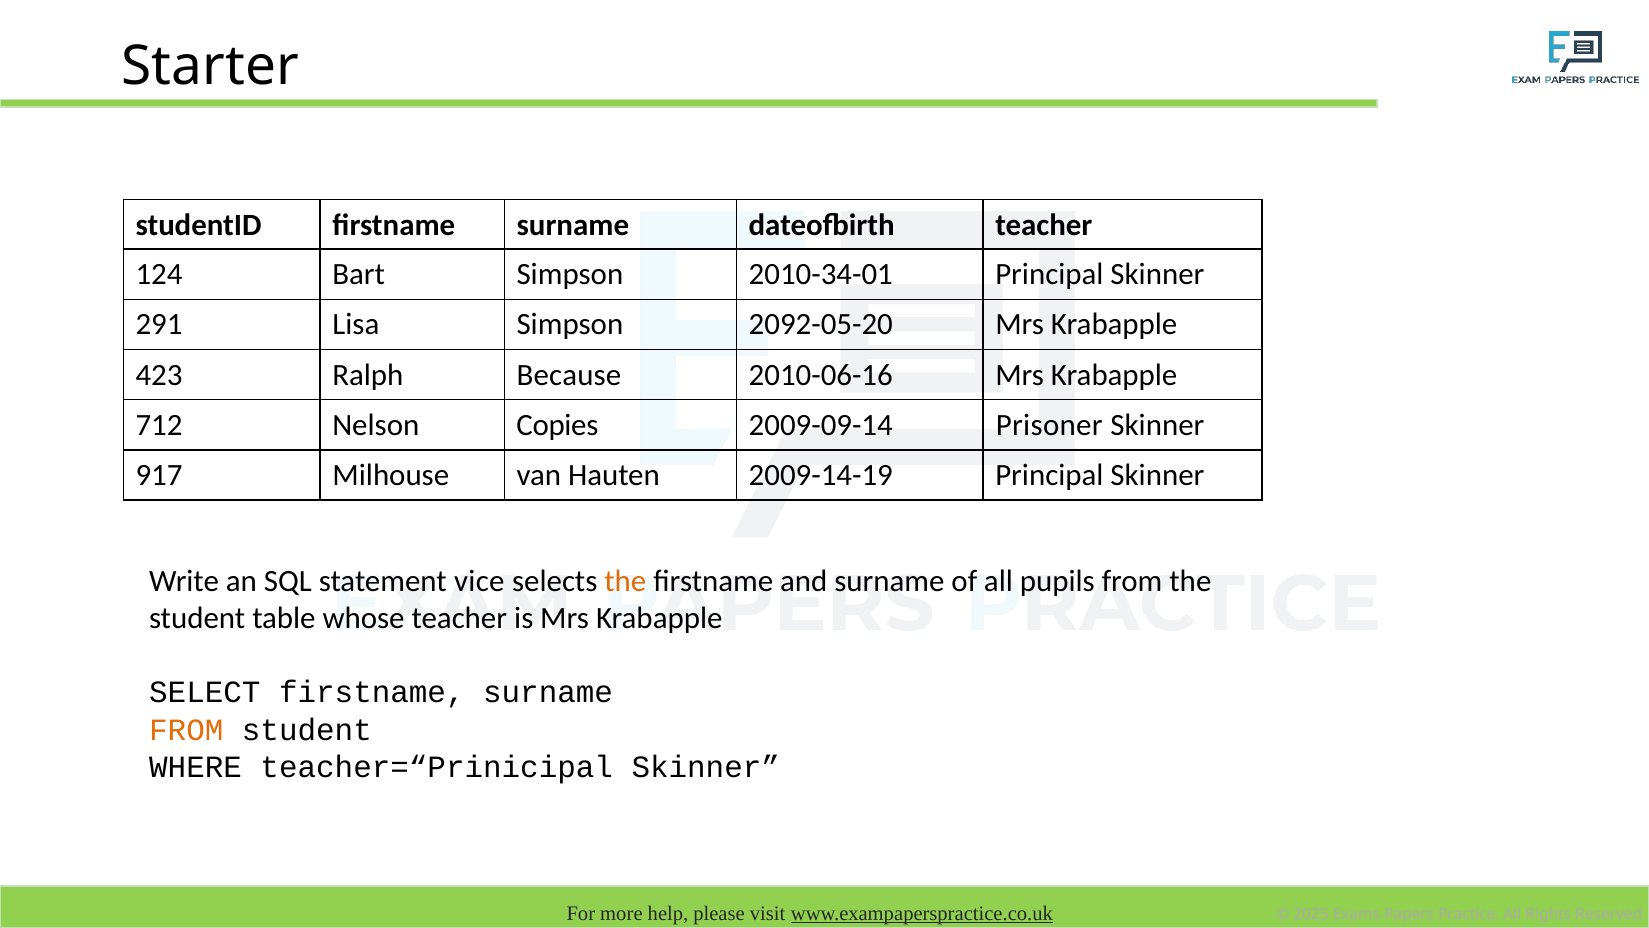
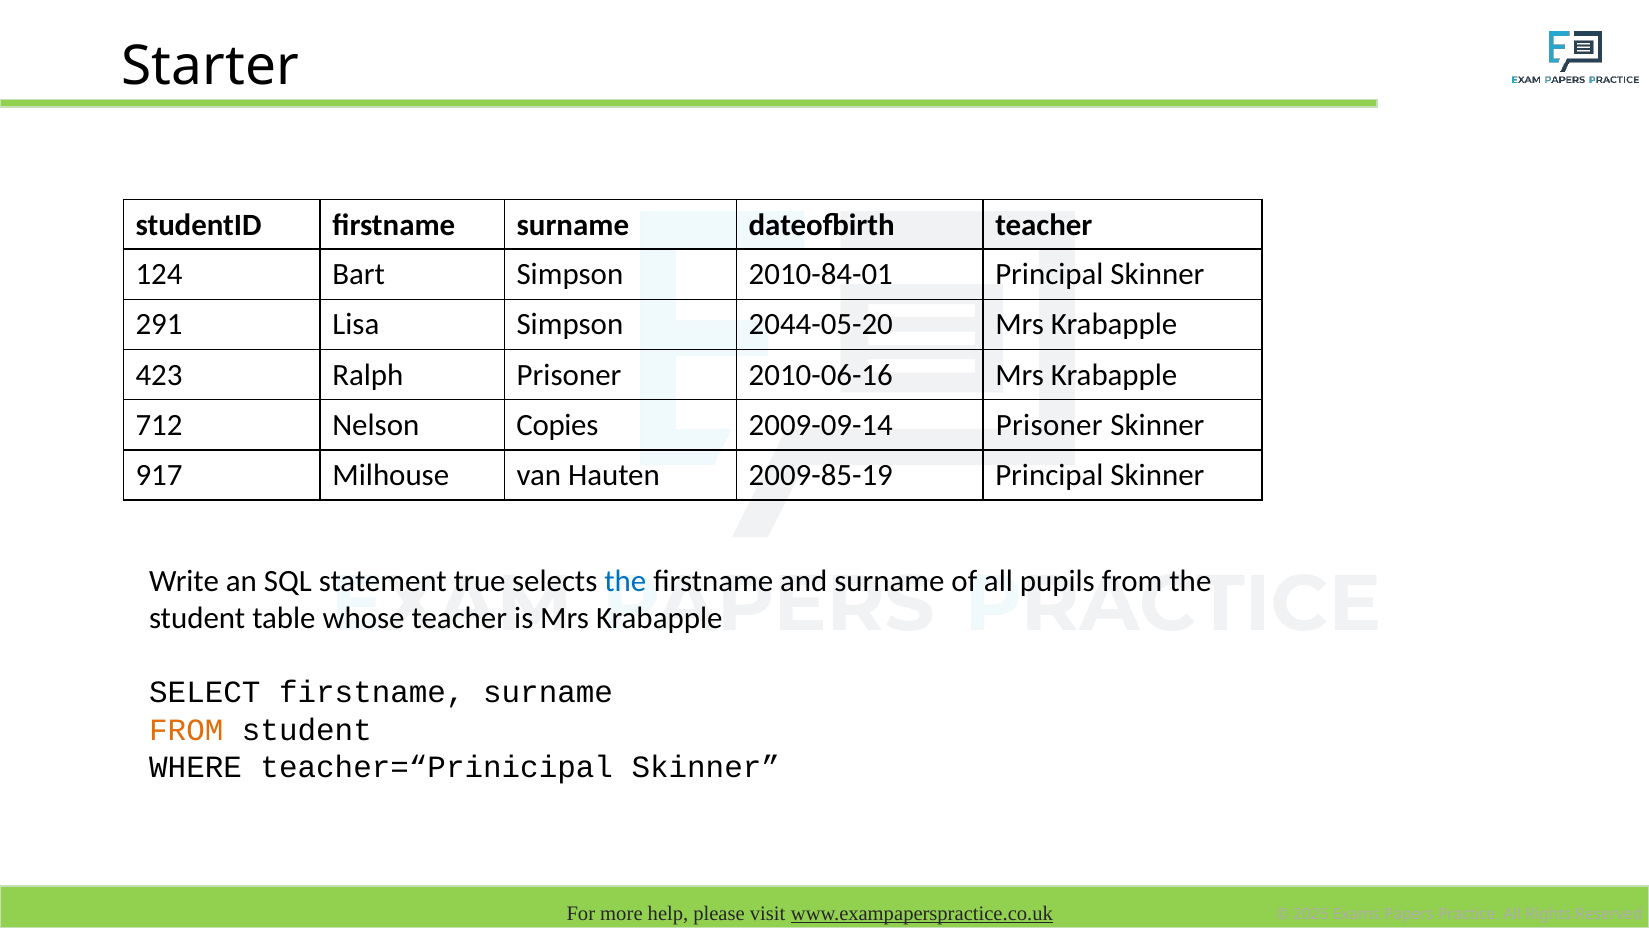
2010-34-01: 2010-34-01 -> 2010-84-01
2092-05-20: 2092-05-20 -> 2044-05-20
Ralph Because: Because -> Prisoner
2009-14-19: 2009-14-19 -> 2009-85-19
vice: vice -> true
the at (625, 581) colour: orange -> blue
